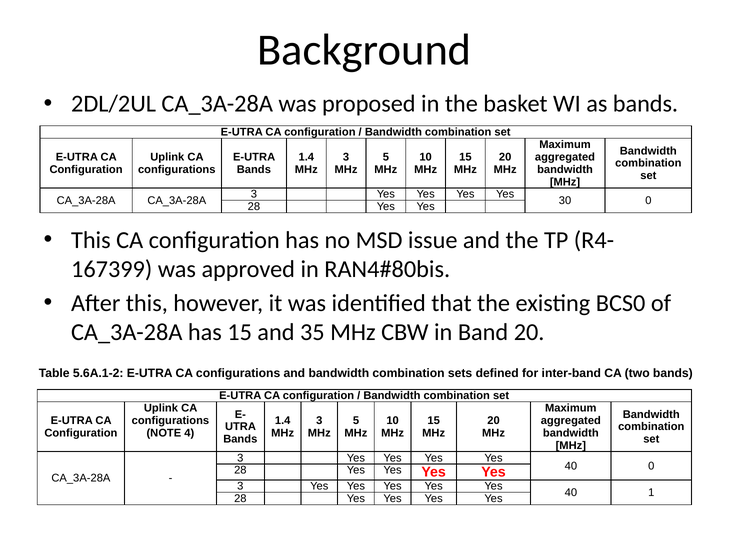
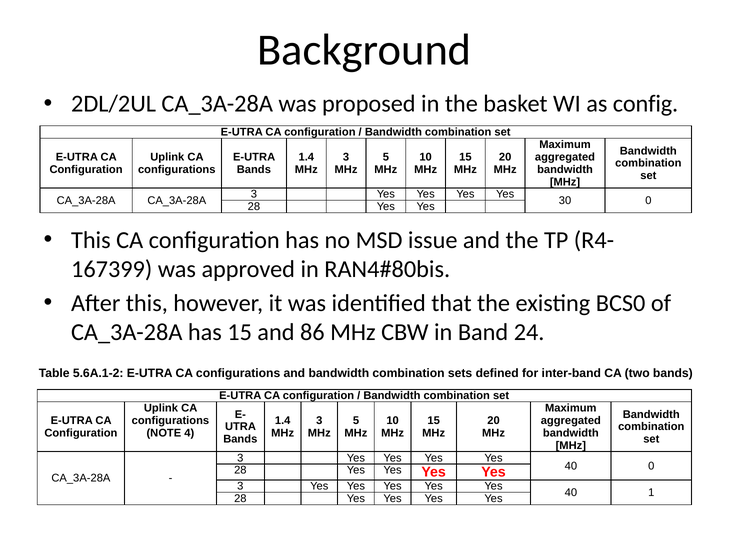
as bands: bands -> config
35: 35 -> 86
Band 20: 20 -> 24
